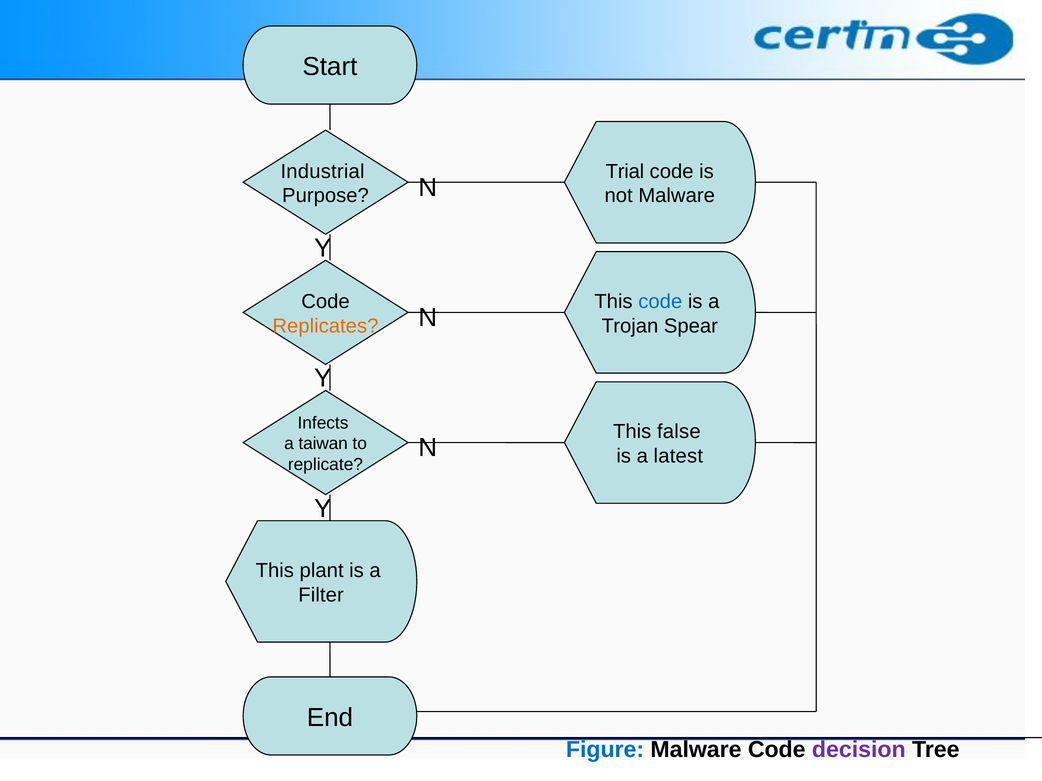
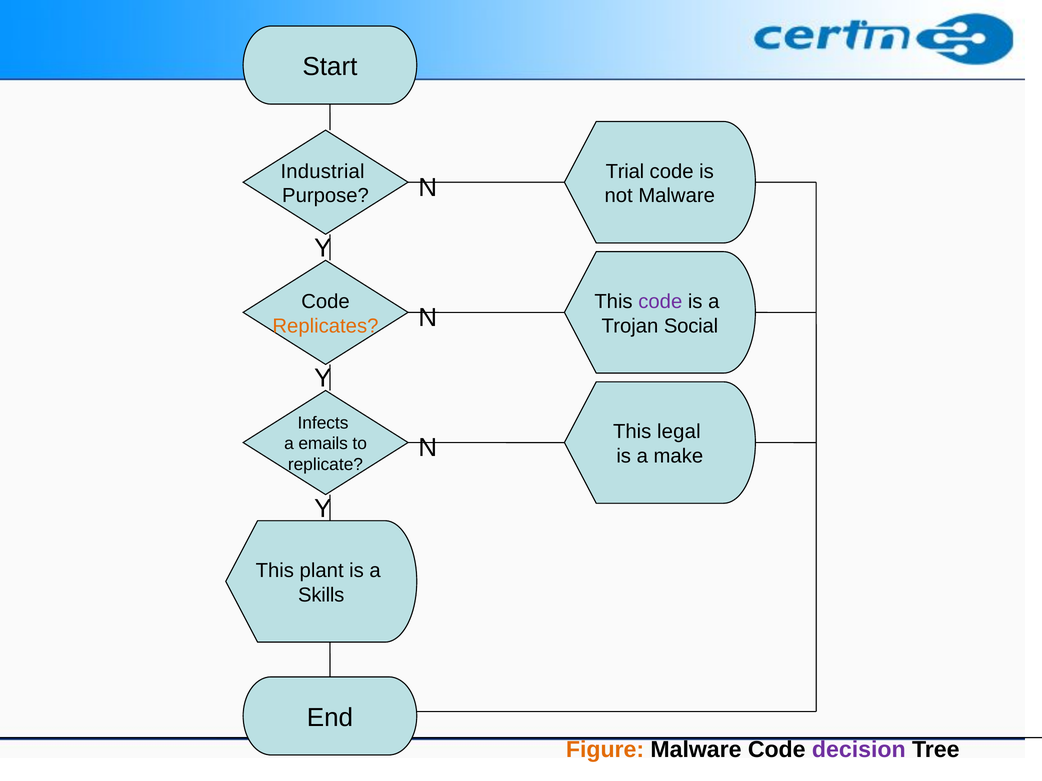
code at (660, 302) colour: blue -> purple
Spear: Spear -> Social
false: false -> legal
taiwan: taiwan -> emails
latest: latest -> make
Filter: Filter -> Skills
Figure colour: blue -> orange
